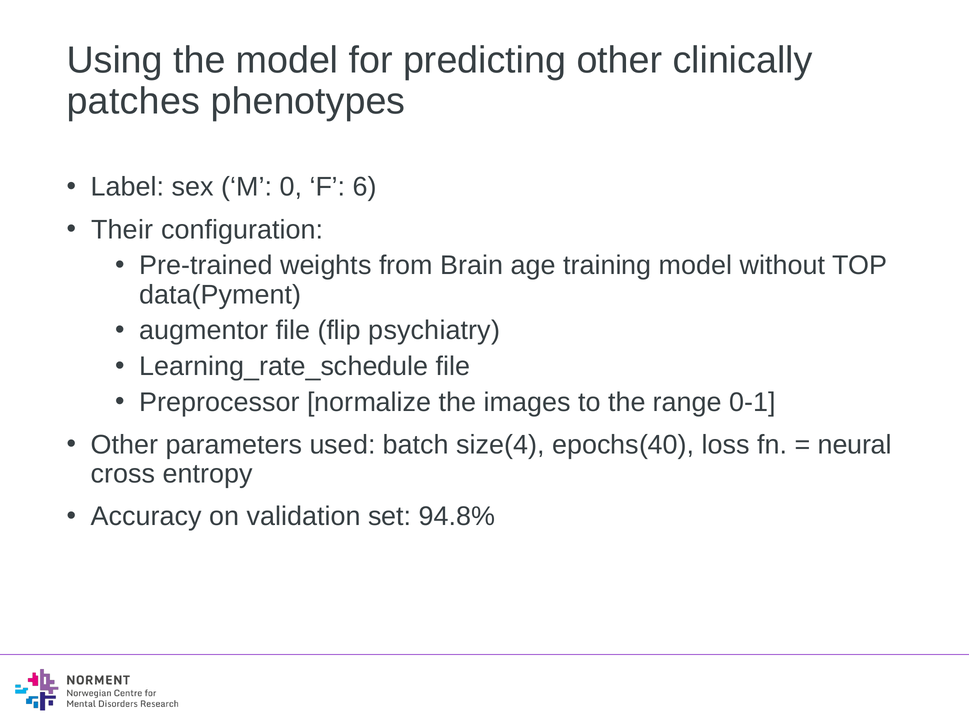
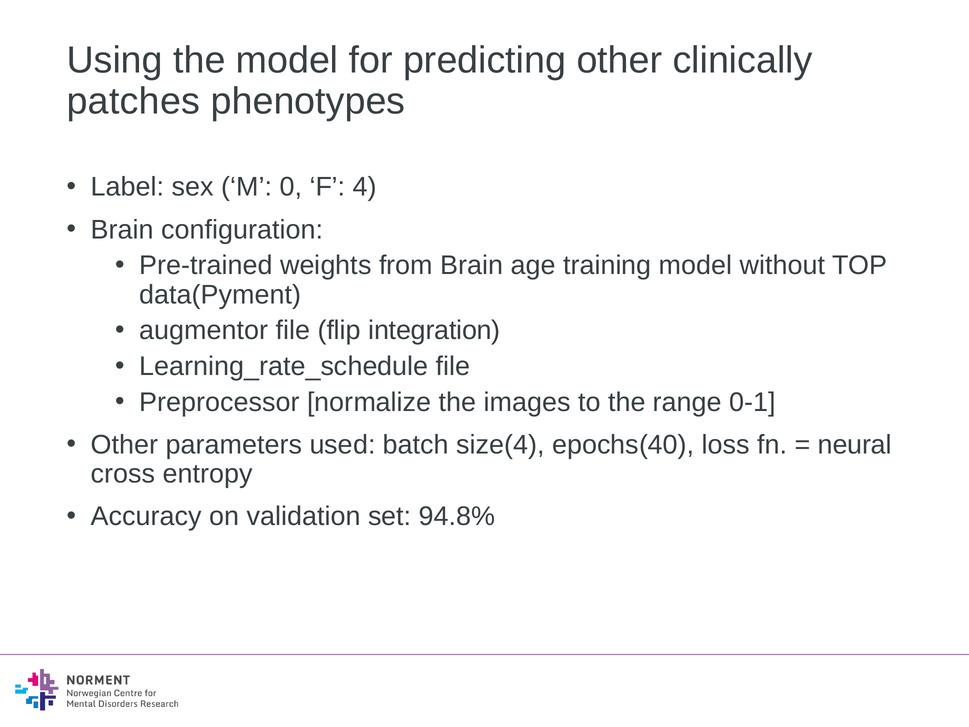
6: 6 -> 4
Their at (122, 230): Their -> Brain
psychiatry: psychiatry -> integration
